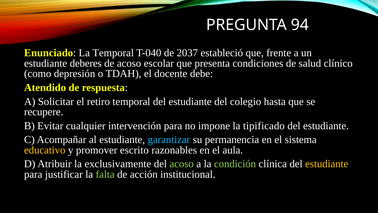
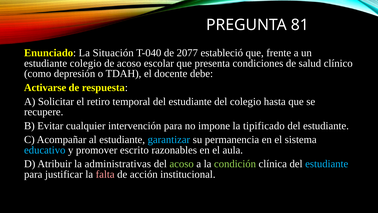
94: 94 -> 81
La Temporal: Temporal -> Situación
2037: 2037 -> 2077
estudiante deberes: deberes -> colegio
Atendido: Atendido -> Activarse
educativo colour: yellow -> light blue
exclusivamente: exclusivamente -> administrativas
estudiante at (327, 164) colour: yellow -> light blue
falta colour: light green -> pink
